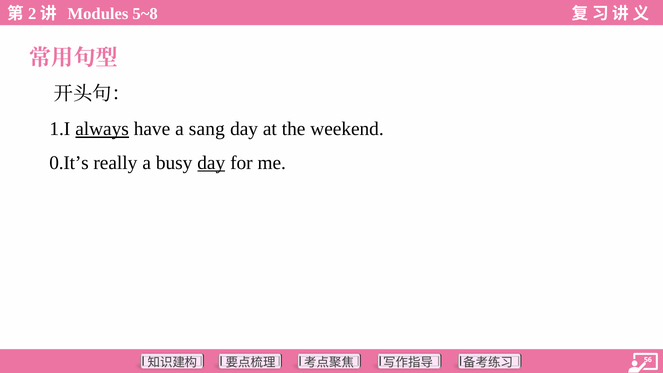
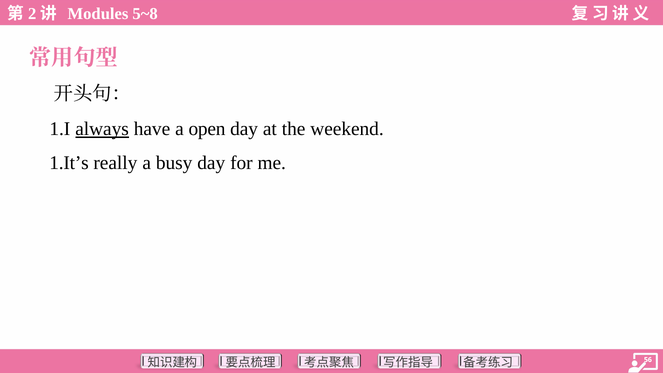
sang: sang -> open
0.It’s: 0.It’s -> 1.It’s
day at (211, 163) underline: present -> none
